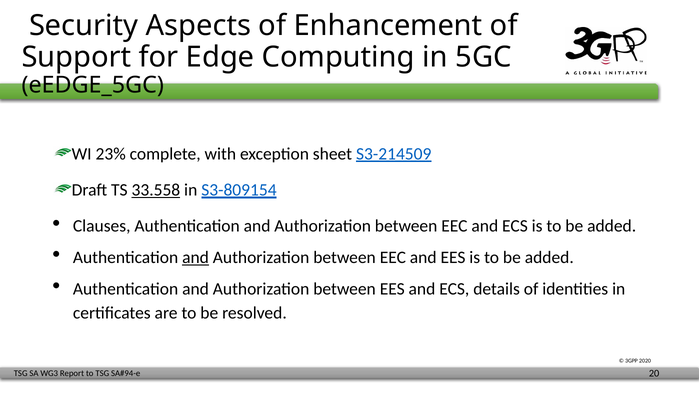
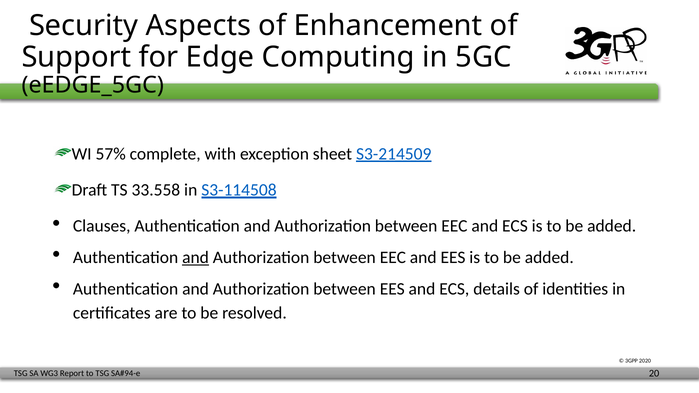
23%: 23% -> 57%
33.558 underline: present -> none
S3-809154: S3-809154 -> S3-114508
